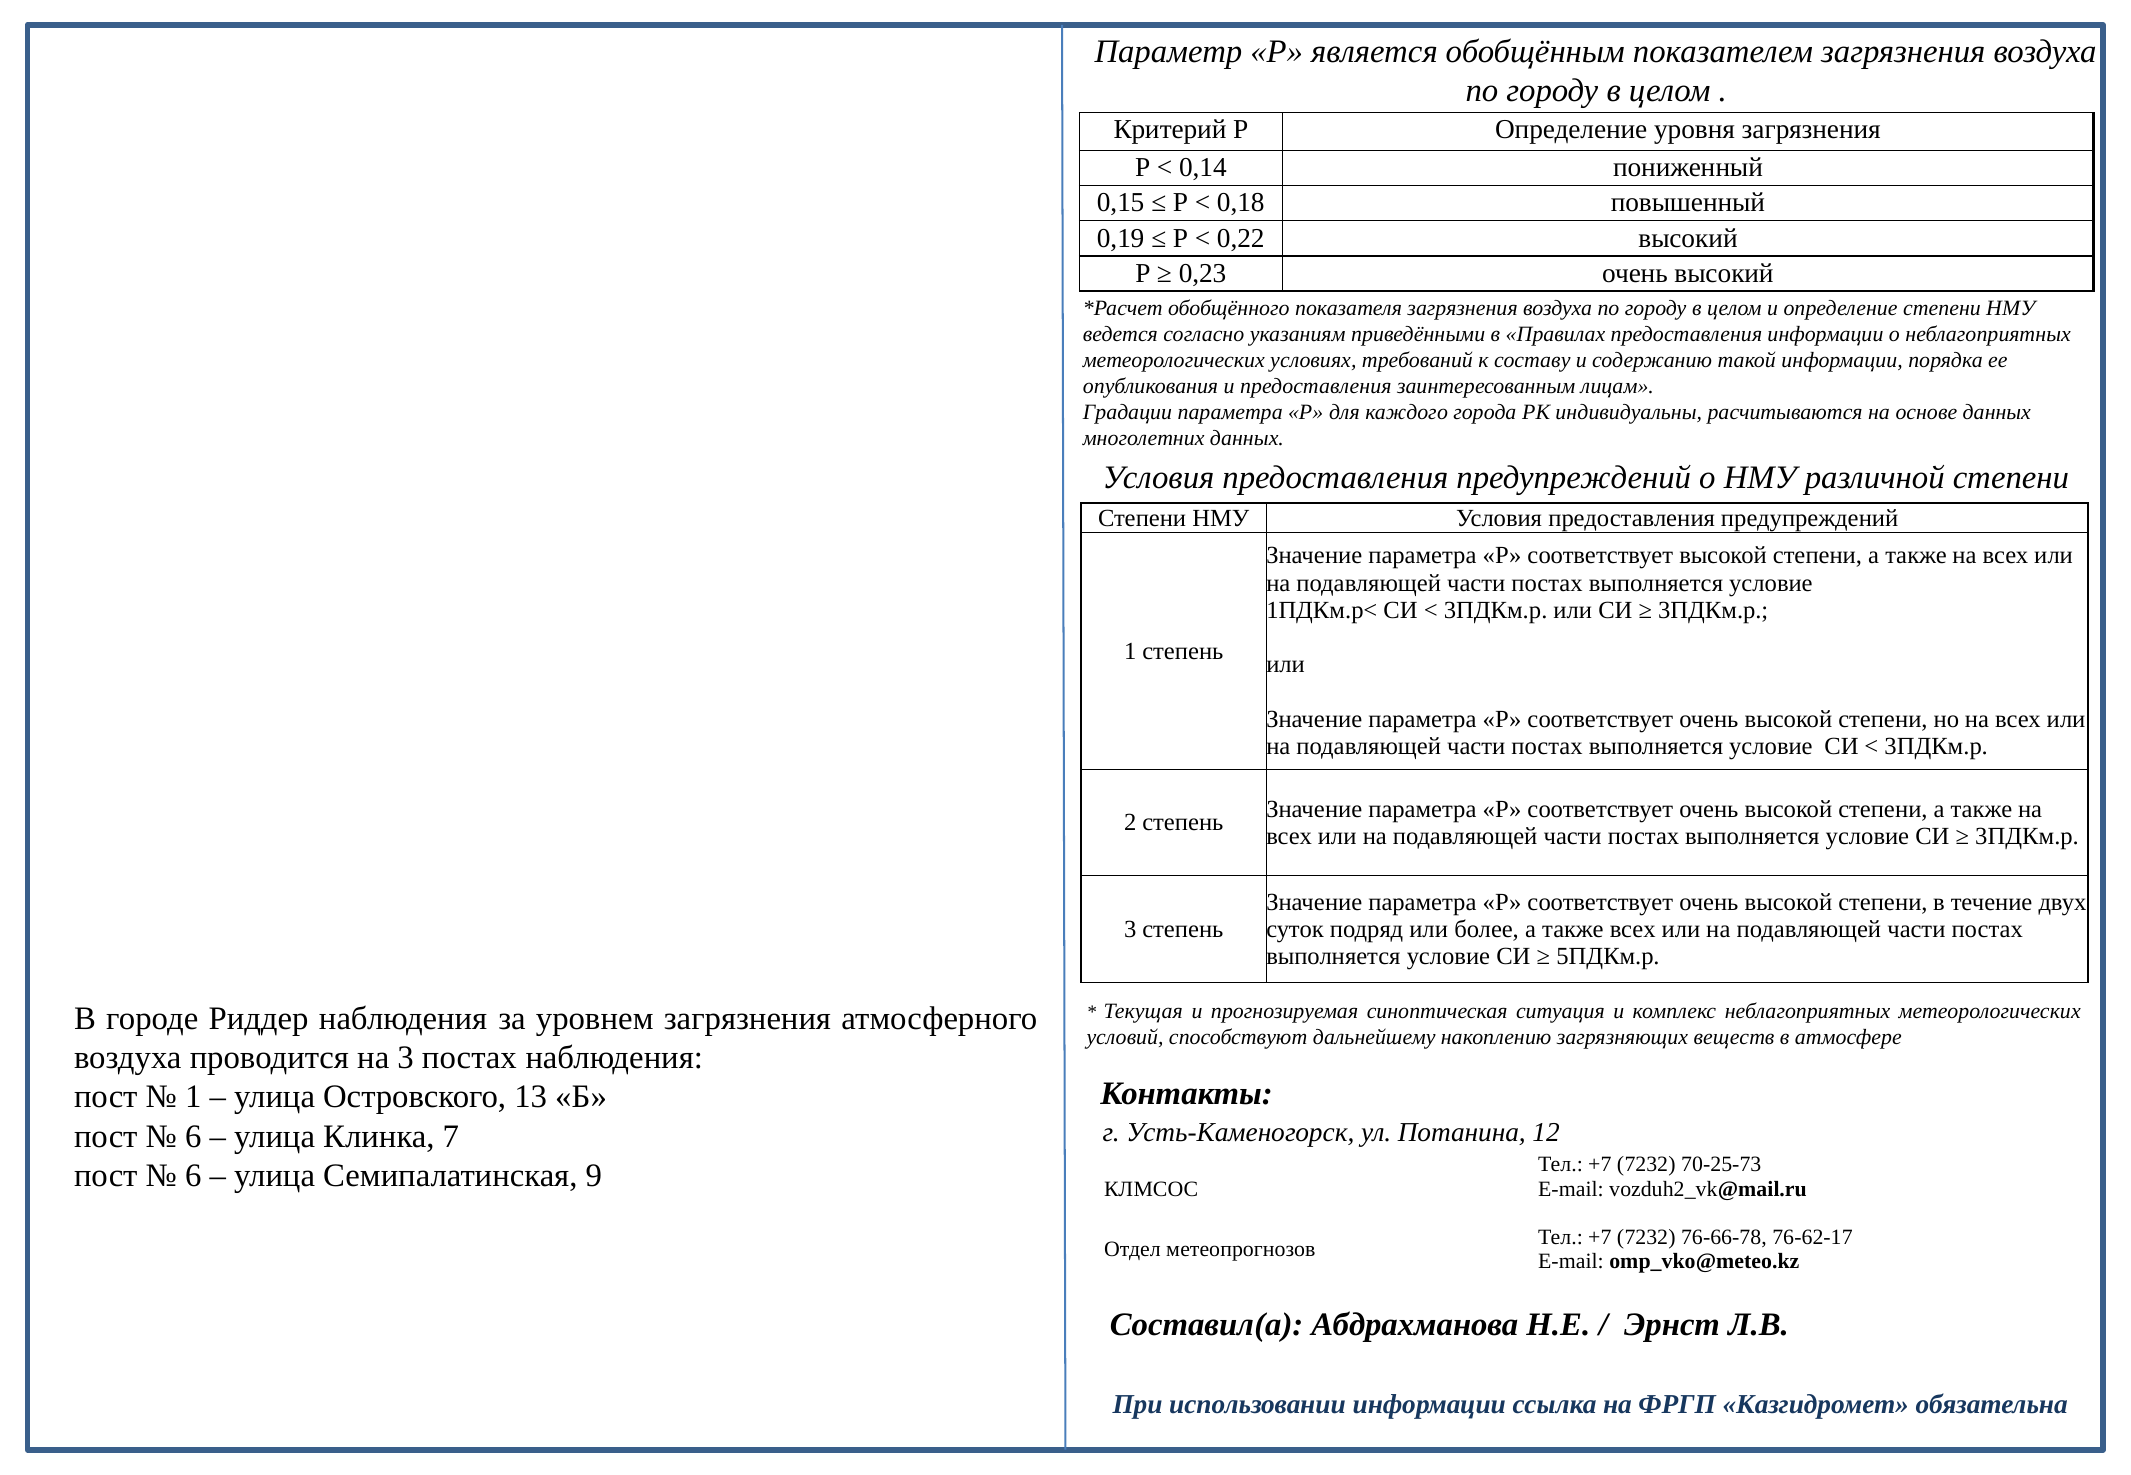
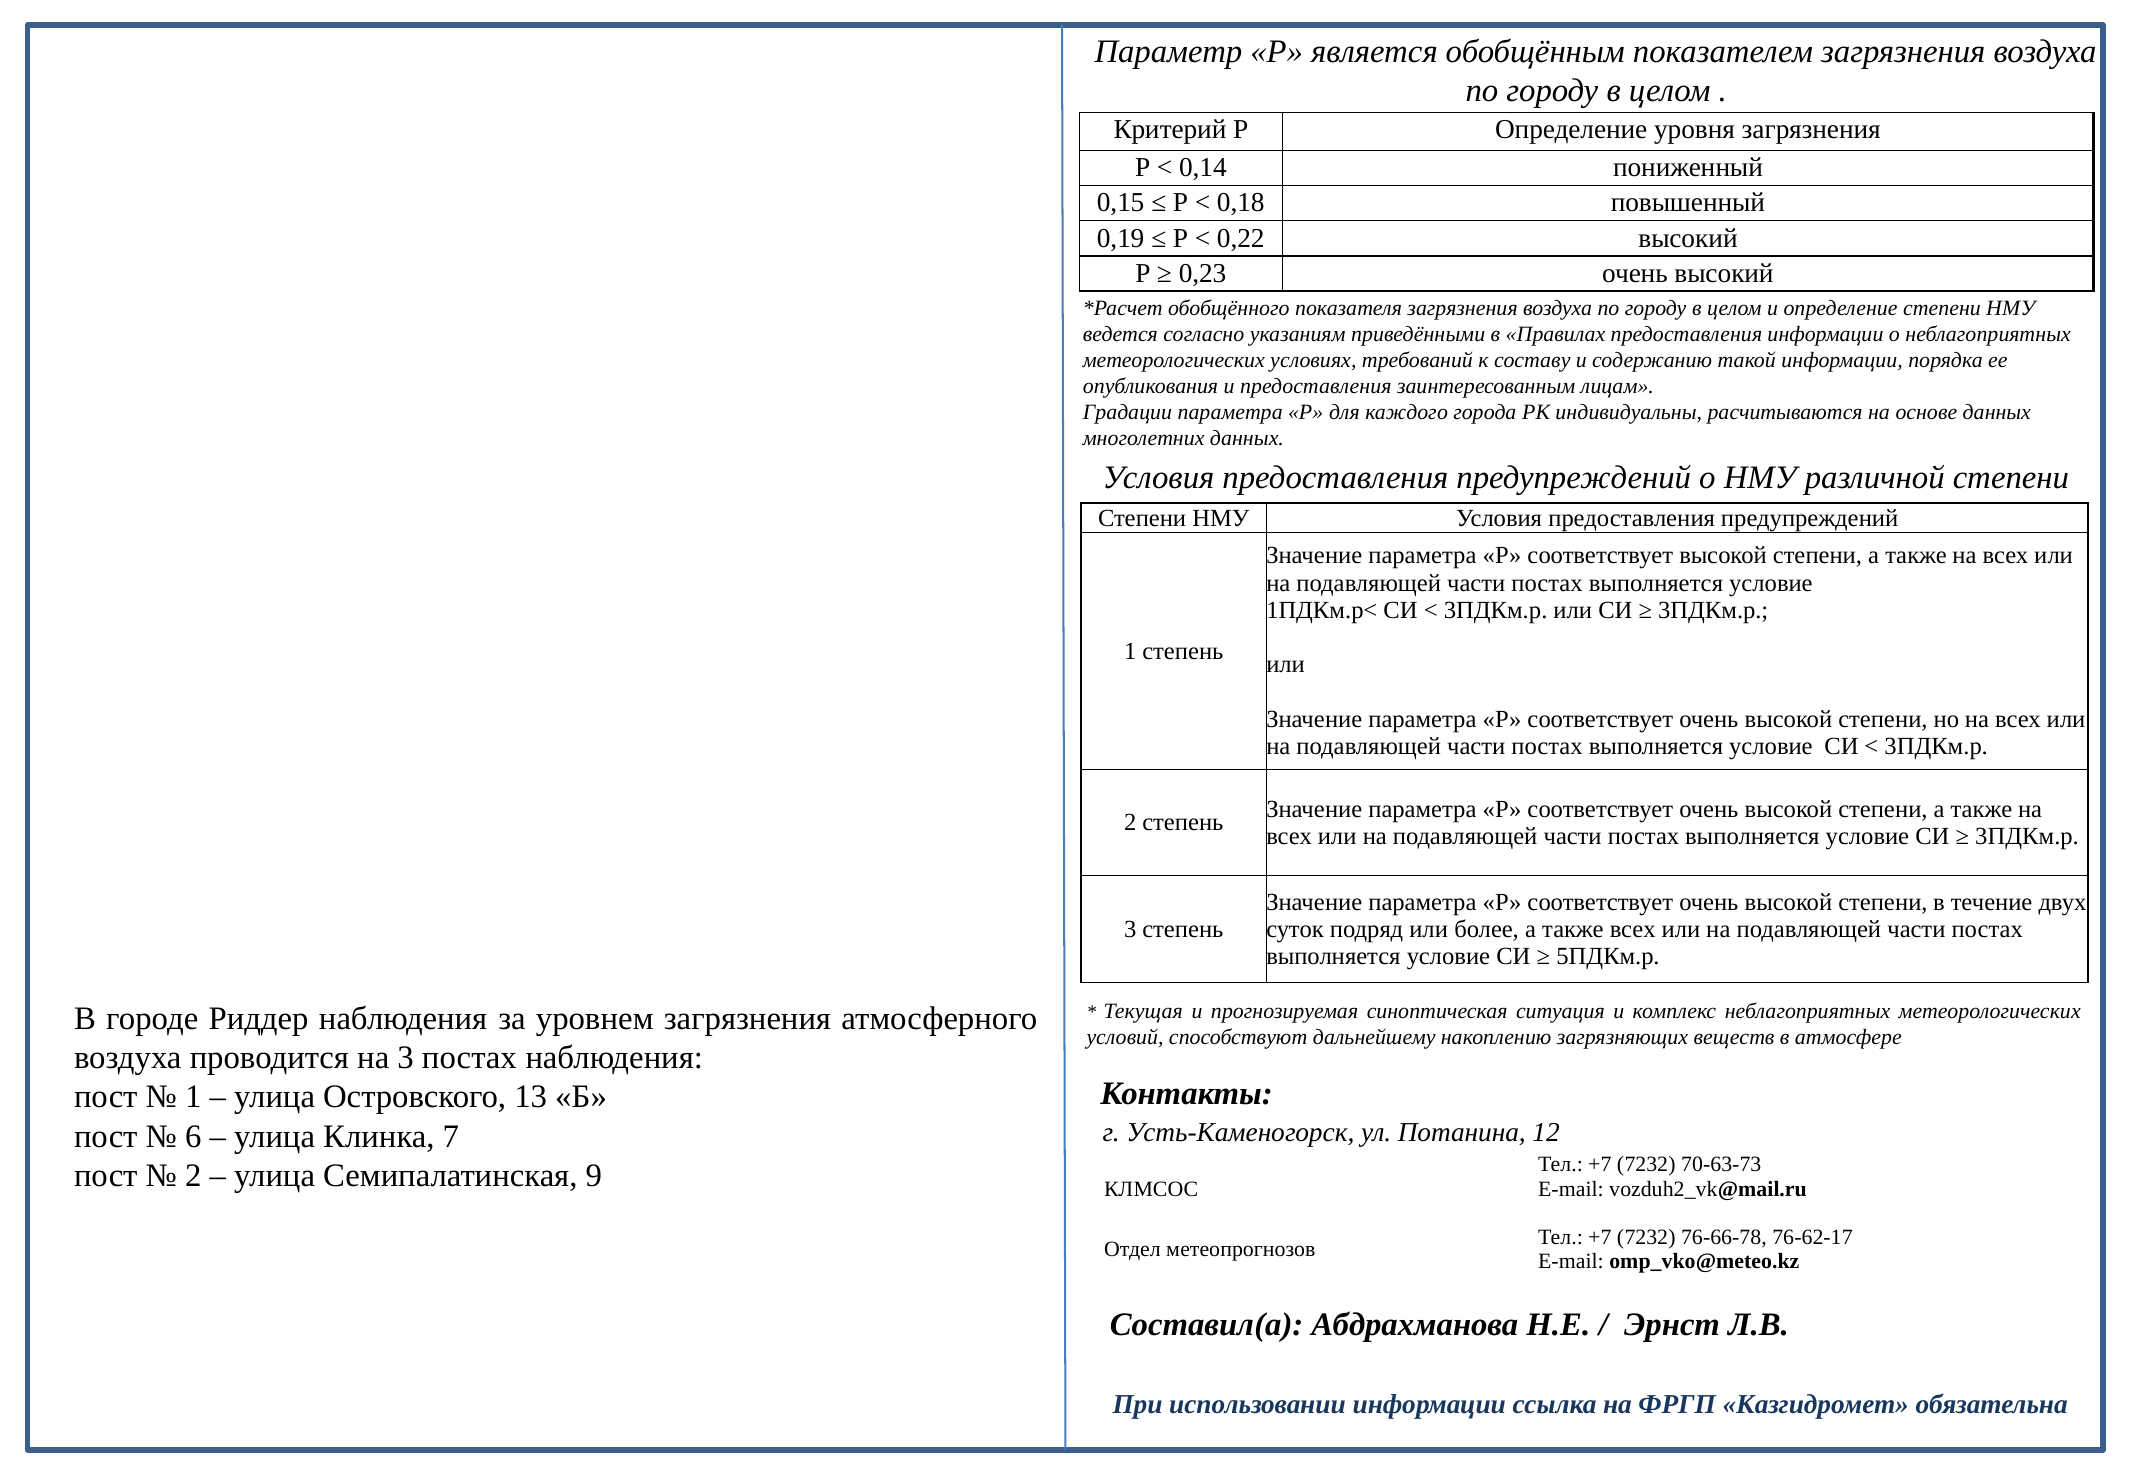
70-25-73: 70-25-73 -> 70-63-73
6 at (193, 1176): 6 -> 2
